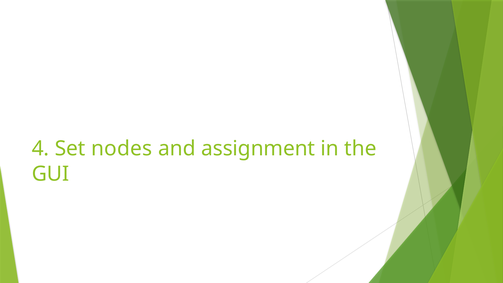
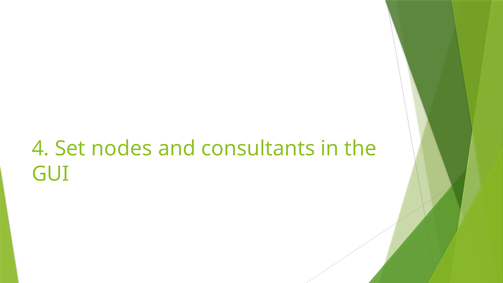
assignment: assignment -> consultants
